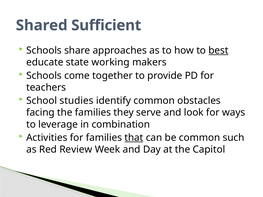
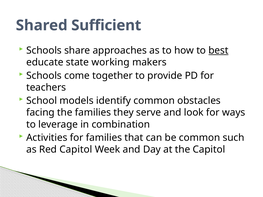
studies: studies -> models
that underline: present -> none
Red Review: Review -> Capitol
